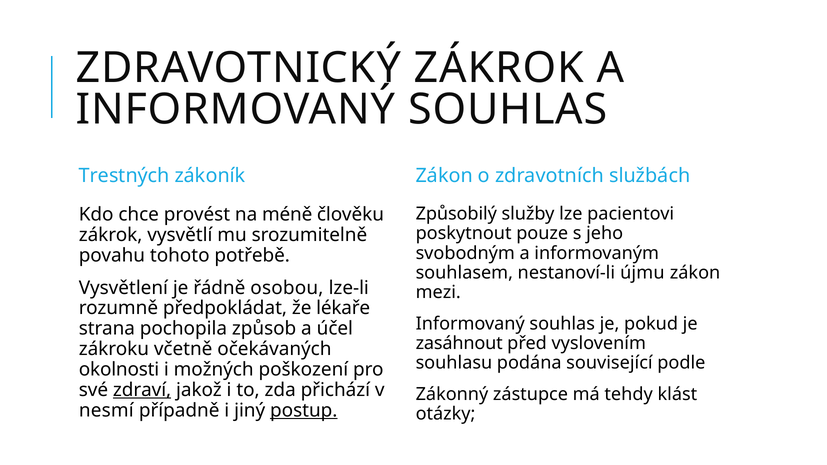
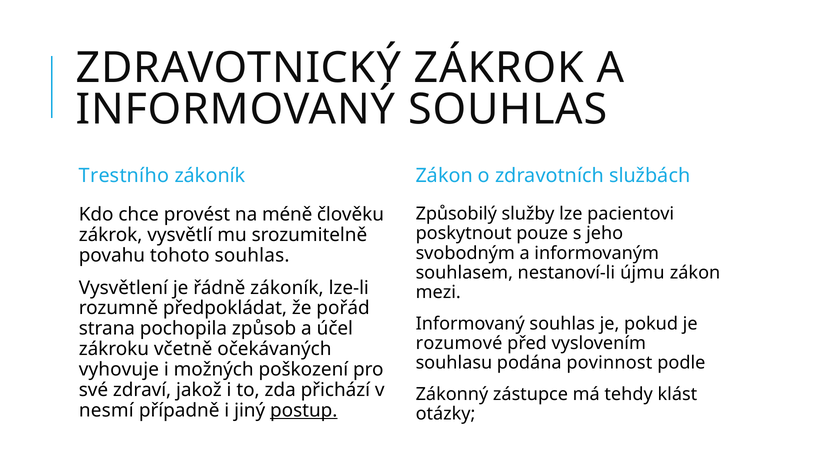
Trestných: Trestných -> Trestního
tohoto potřebě: potřebě -> souhlas
řádně osobou: osobou -> zákoník
lékaře: lékaře -> pořád
zasáhnout: zasáhnout -> rozumové
související: související -> povinnost
okolnosti: okolnosti -> vyhovuje
zdraví underline: present -> none
